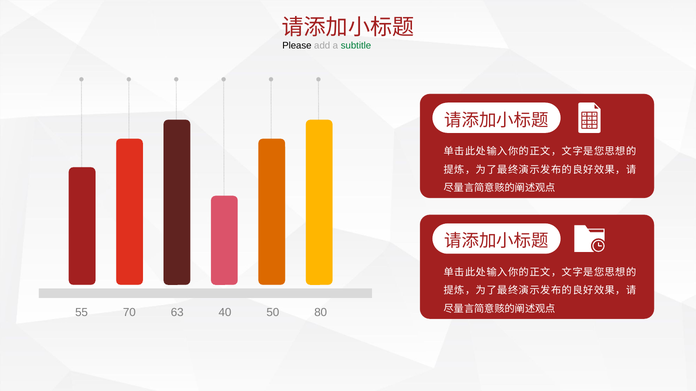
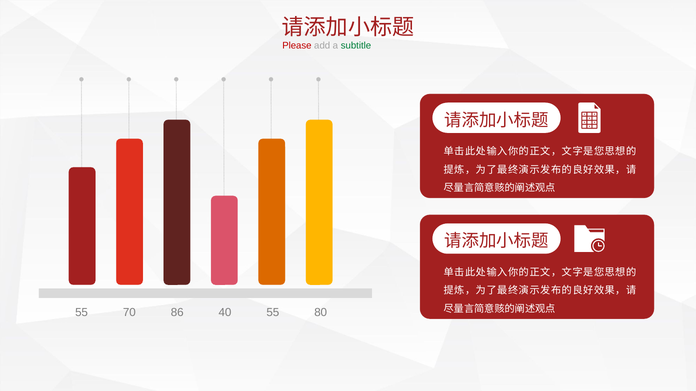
Please colour: black -> red
63: 63 -> 86
40 50: 50 -> 55
